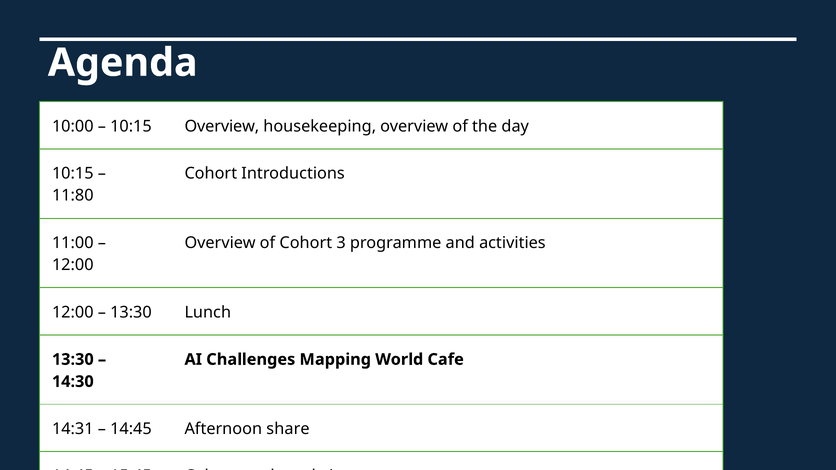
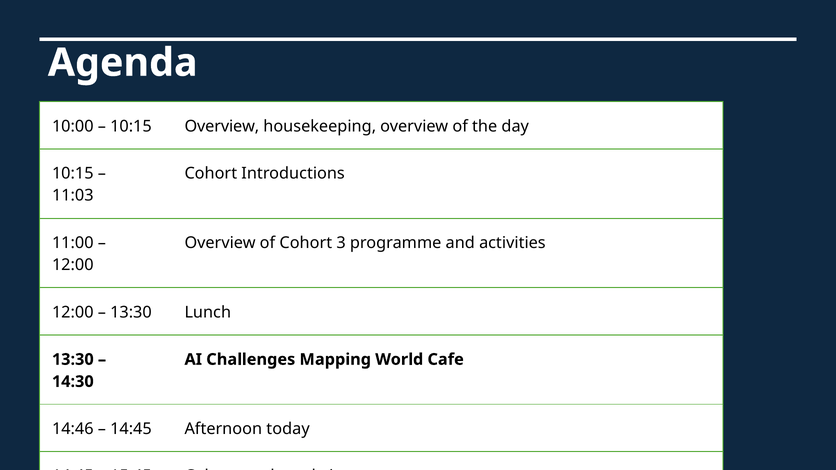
11:80: 11:80 -> 11:03
14:31: 14:31 -> 14:46
share: share -> today
